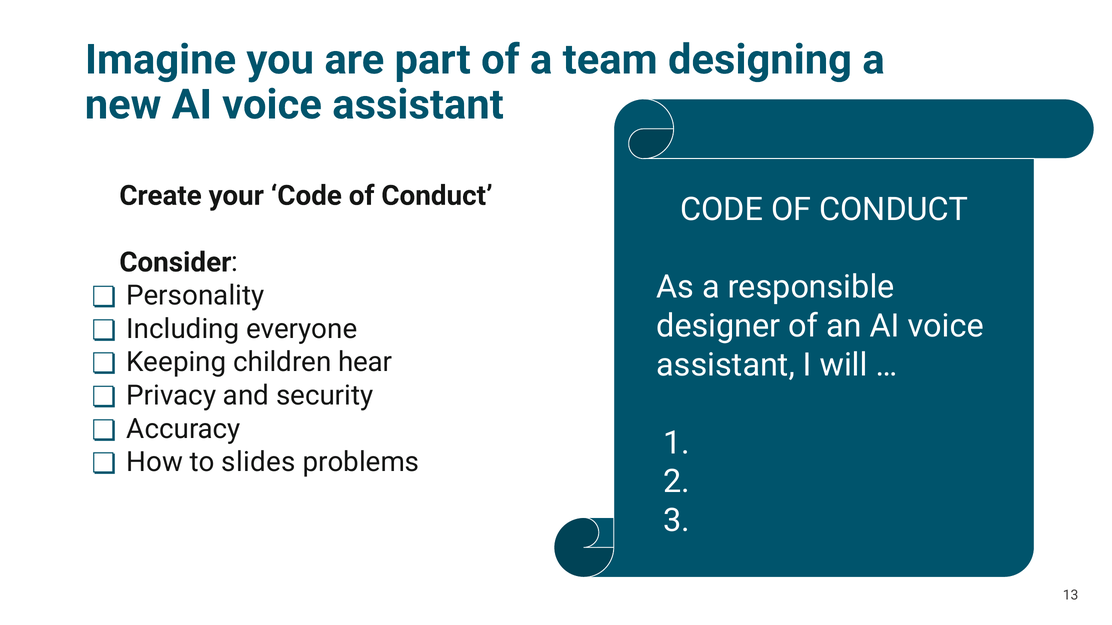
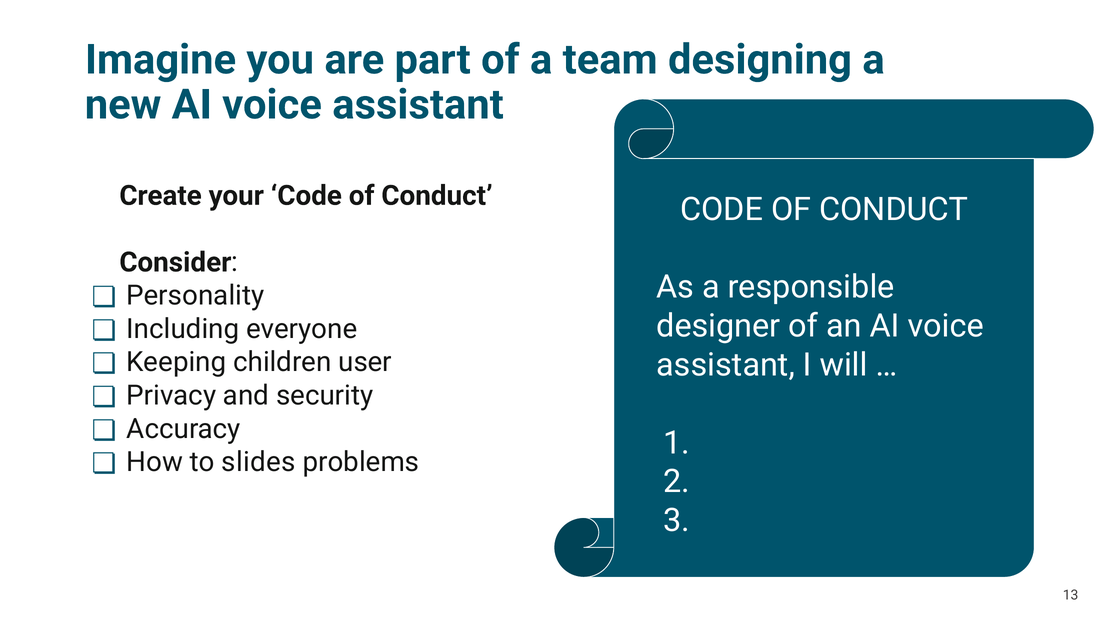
hear: hear -> user
